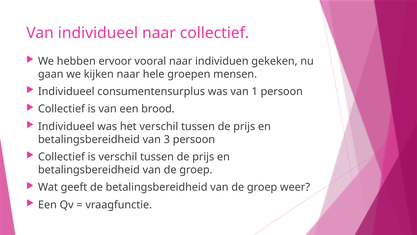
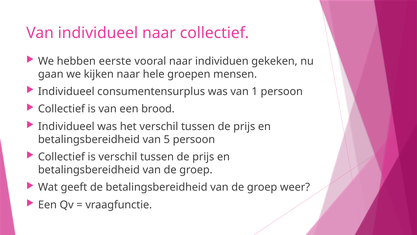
ervoor: ervoor -> eerste
3: 3 -> 5
